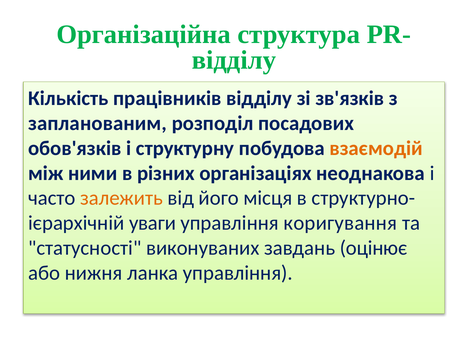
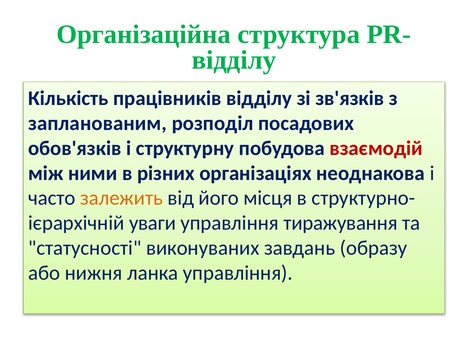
взаємодій colour: orange -> red
коригування: коригування -> тиражування
оцінює: оцінює -> образу
